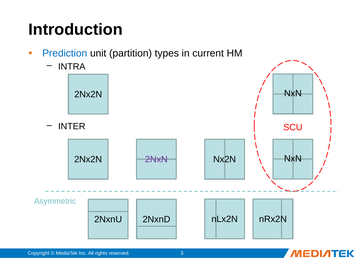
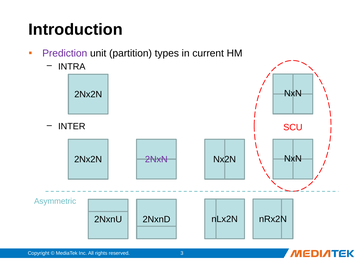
Prediction colour: blue -> purple
